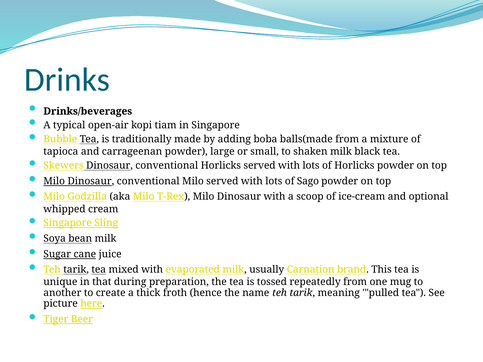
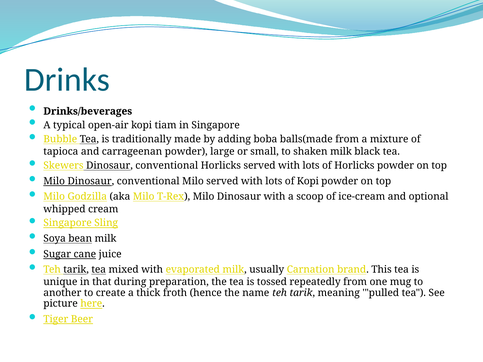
of Sago: Sago -> Kopi
